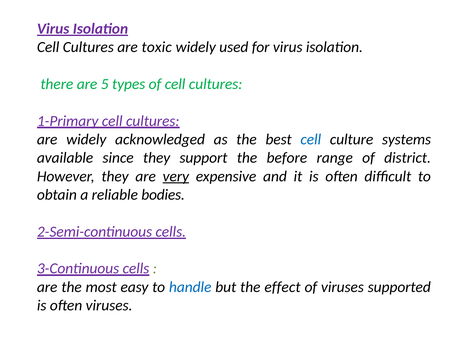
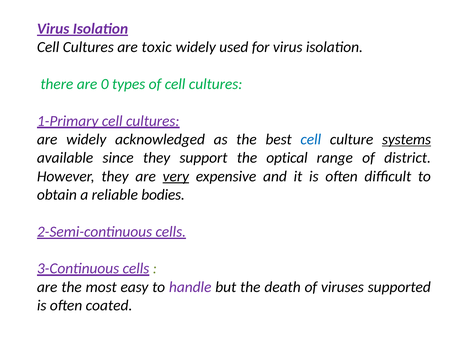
5: 5 -> 0
systems underline: none -> present
before: before -> optical
handle colour: blue -> purple
effect: effect -> death
often viruses: viruses -> coated
